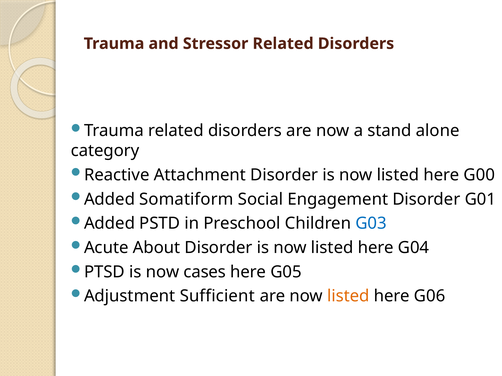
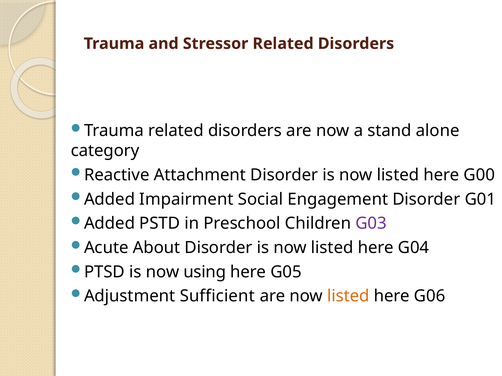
Somatiform: Somatiform -> Impairment
G03 colour: blue -> purple
cases: cases -> using
